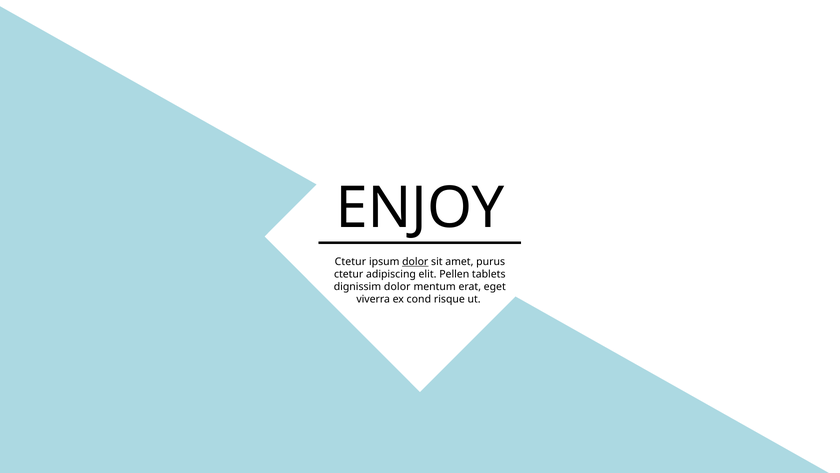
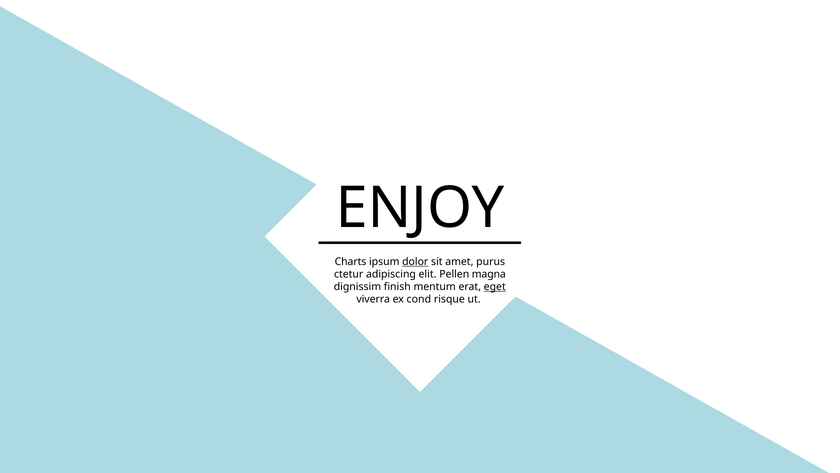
Ctetur at (350, 261): Ctetur -> Charts
tablets: tablets -> magna
dignissim dolor: dolor -> finish
eget underline: none -> present
